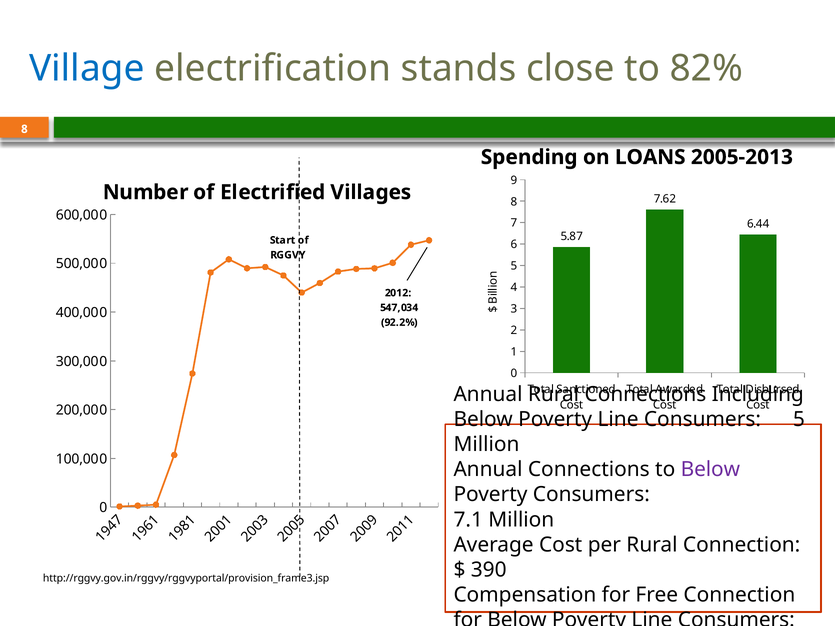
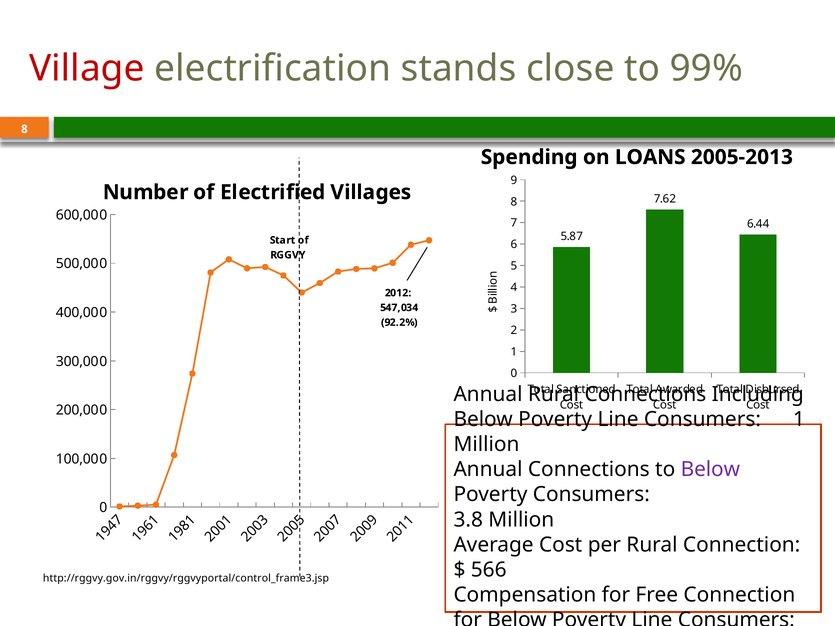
Village colour: blue -> red
82%: 82% -> 99%
Consumers 5: 5 -> 1
7.1: 7.1 -> 3.8
390: 390 -> 566
http://rggvy.gov.in/rggvy/rggvyportal/provision_frame3.jsp: http://rggvy.gov.in/rggvy/rggvyportal/provision_frame3.jsp -> http://rggvy.gov.in/rggvy/rggvyportal/control_frame3.jsp
